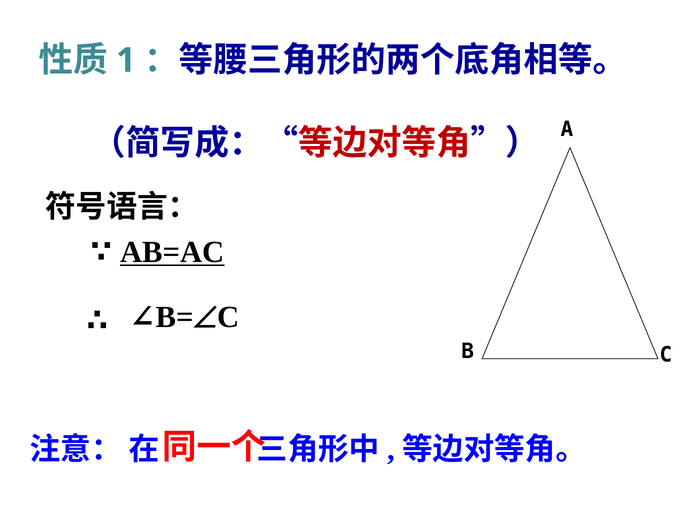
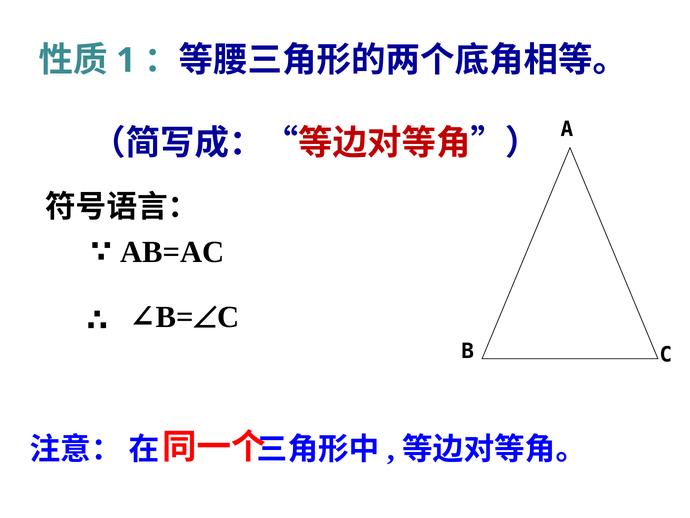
AB=AC underline: present -> none
